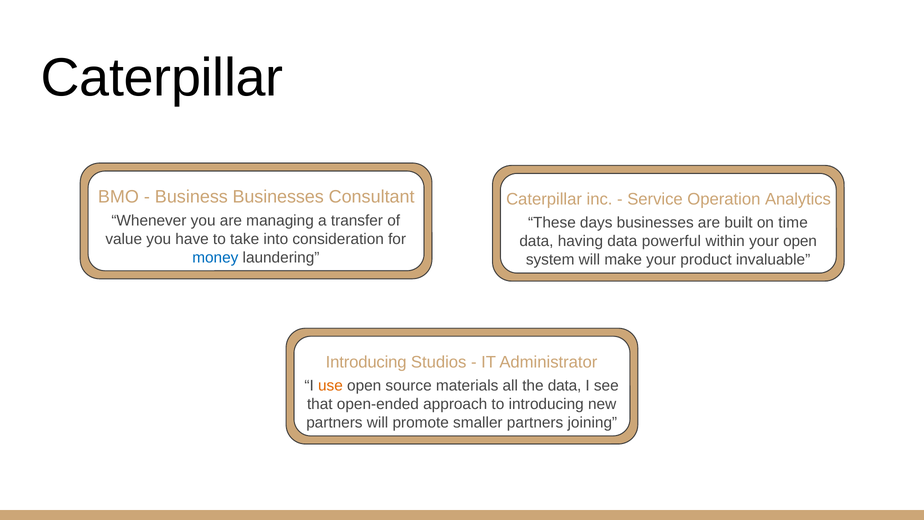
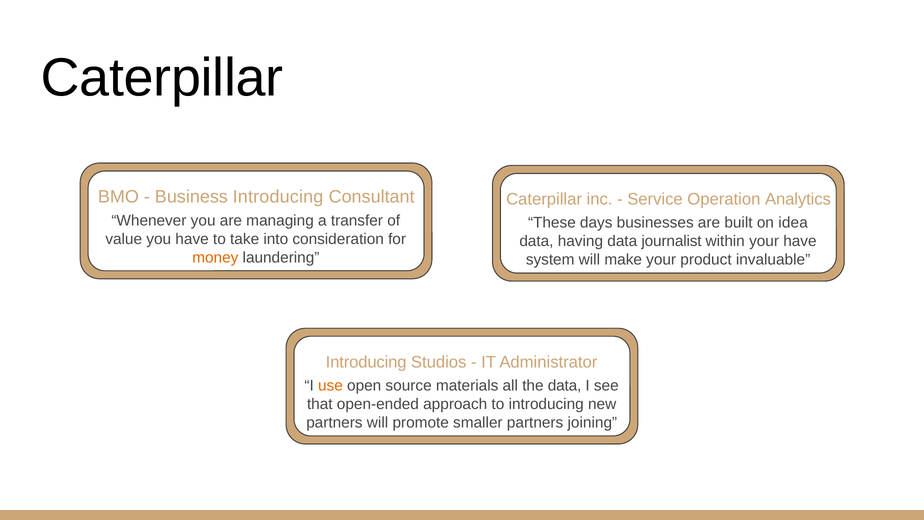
Business Businesses: Businesses -> Introducing
time: time -> idea
powerful: powerful -> journalist
your open: open -> have
money colour: blue -> orange
